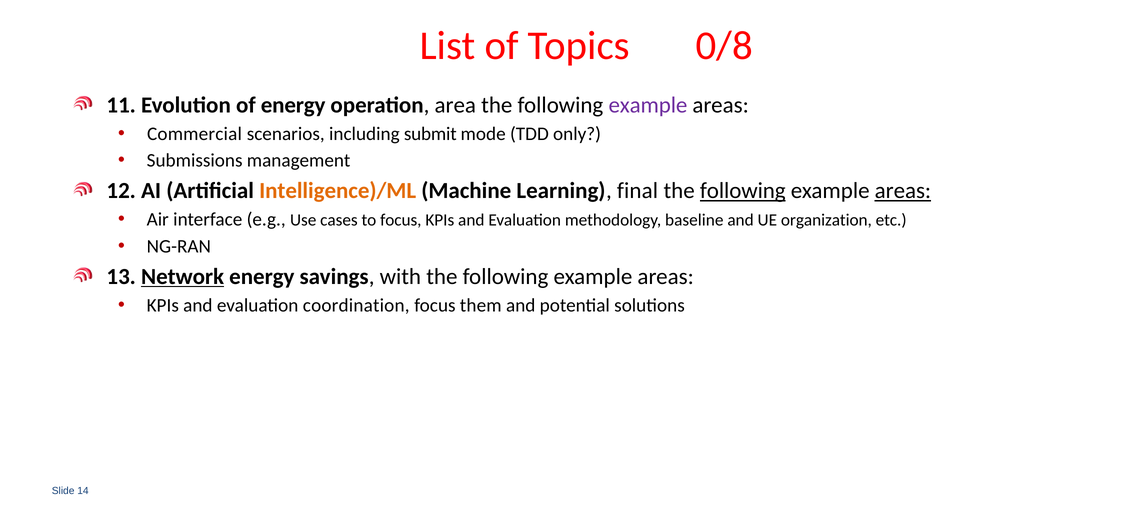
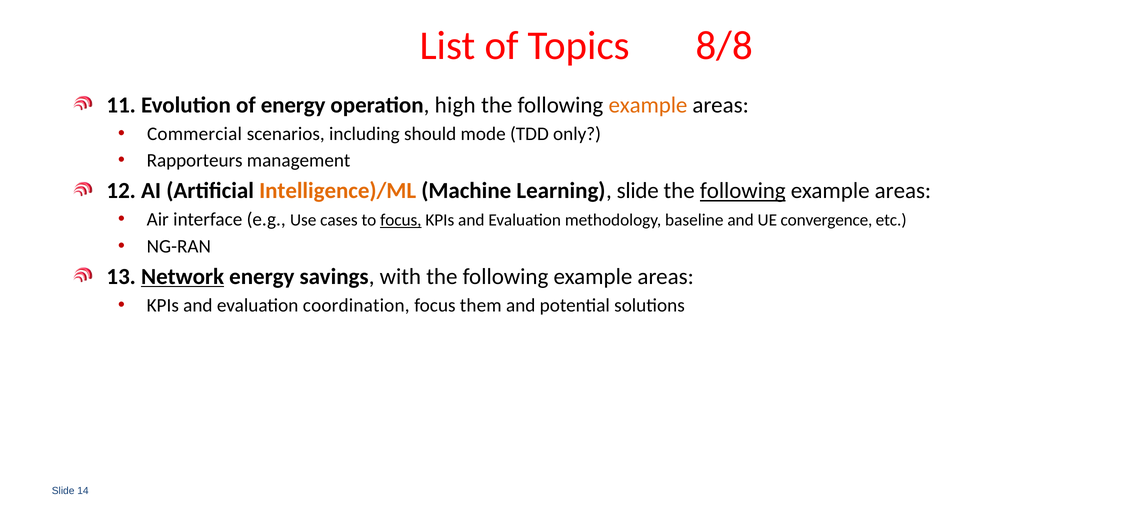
0/8: 0/8 -> 8/8
area: area -> high
example at (648, 105) colour: purple -> orange
submit: submit -> should
Submissions: Submissions -> Rapporteurs
Learning final: final -> slide
areas at (903, 191) underline: present -> none
focus at (401, 220) underline: none -> present
organization: organization -> convergence
